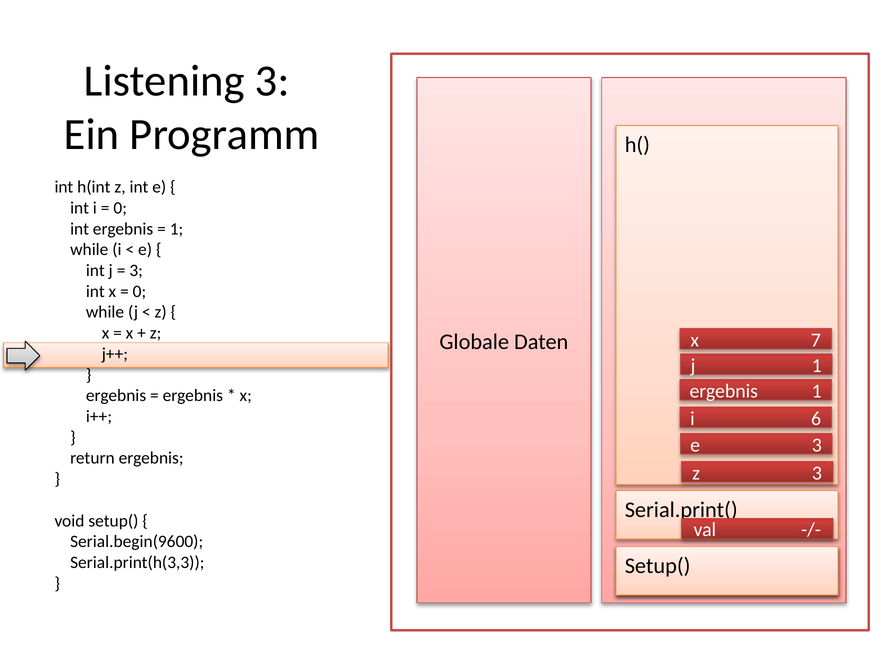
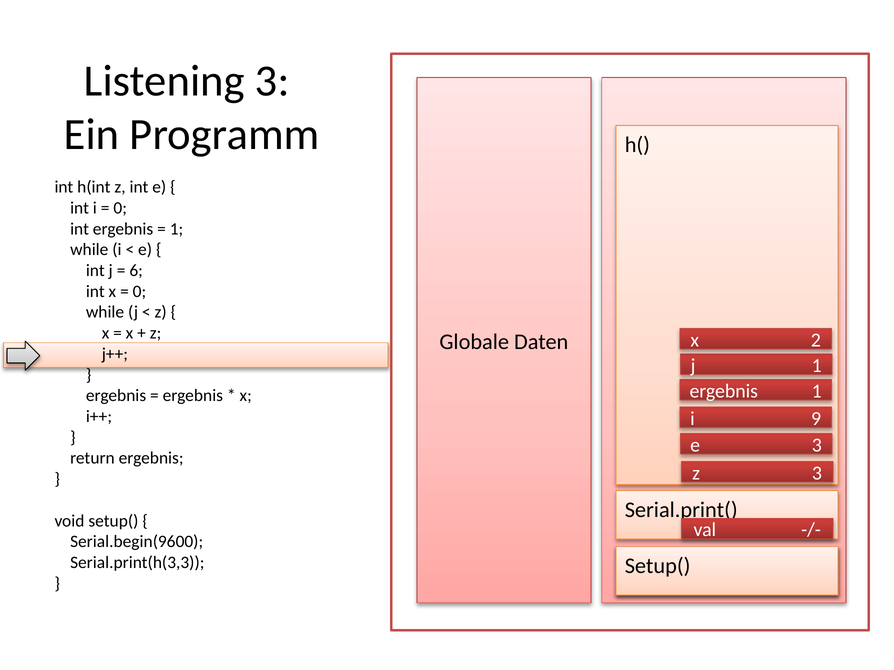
3 at (136, 271): 3 -> 6
7: 7 -> 2
6: 6 -> 9
